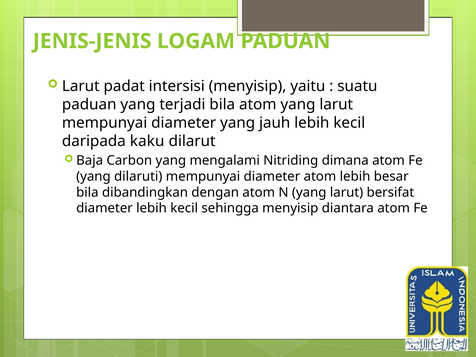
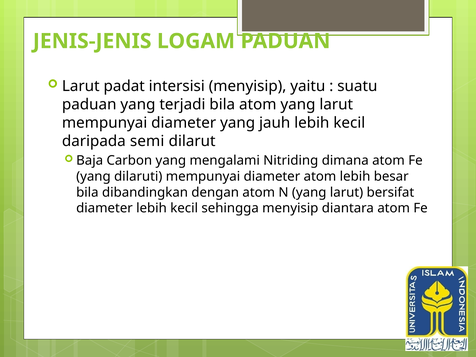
kaku: kaku -> semi
